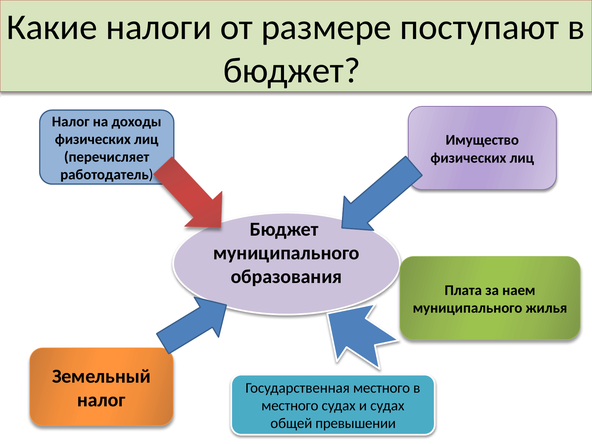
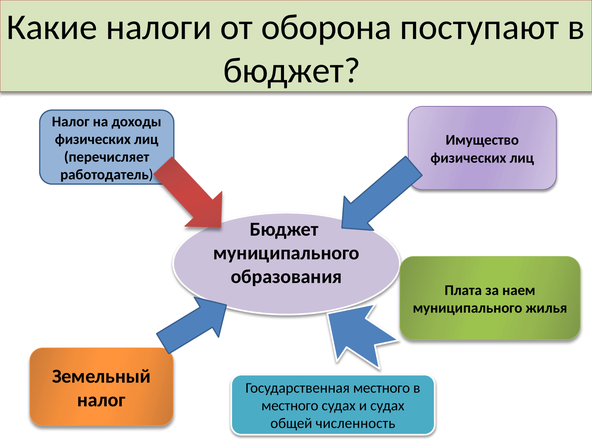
размере: размере -> оборона
превышении: превышении -> численность
